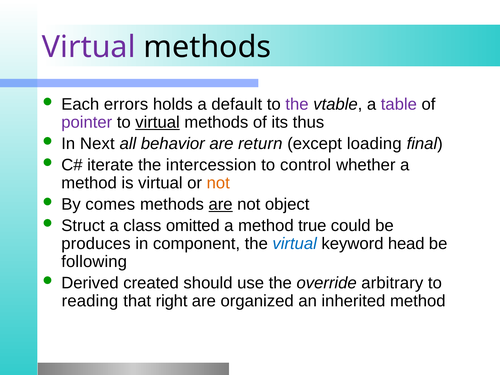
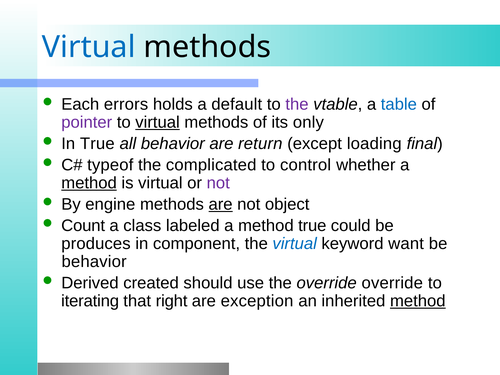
Virtual at (89, 47) colour: purple -> blue
table colour: purple -> blue
thus: thus -> only
In Next: Next -> True
iterate: iterate -> typeof
intercession: intercession -> complicated
method at (89, 183) underline: none -> present
not at (218, 183) colour: orange -> purple
comes: comes -> engine
Struct: Struct -> Count
omitted: omitted -> labeled
head: head -> want
following at (94, 262): following -> behavior
override arbitrary: arbitrary -> override
reading: reading -> iterating
organized: organized -> exception
method at (418, 301) underline: none -> present
